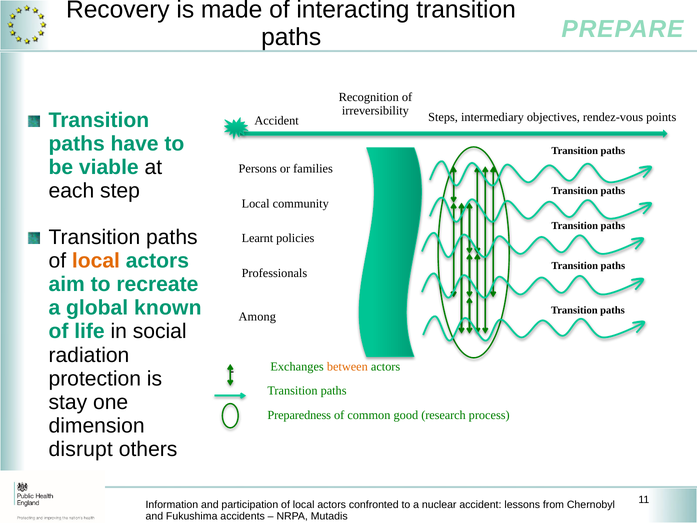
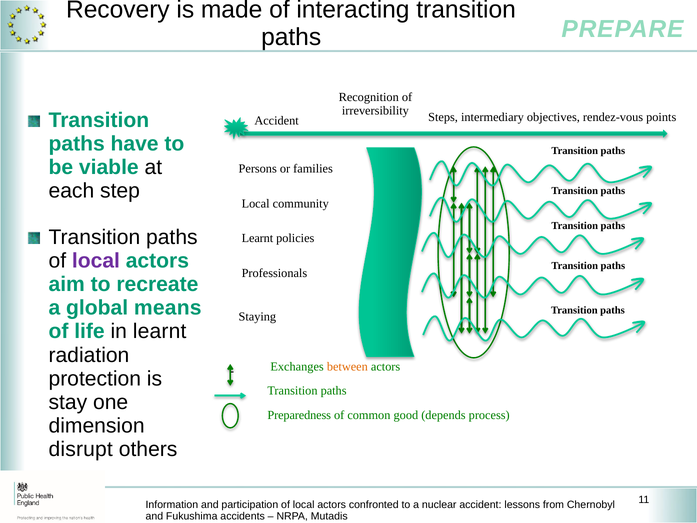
local at (96, 261) colour: orange -> purple
known: known -> means
Among: Among -> Staying
in social: social -> learnt
research: research -> depends
